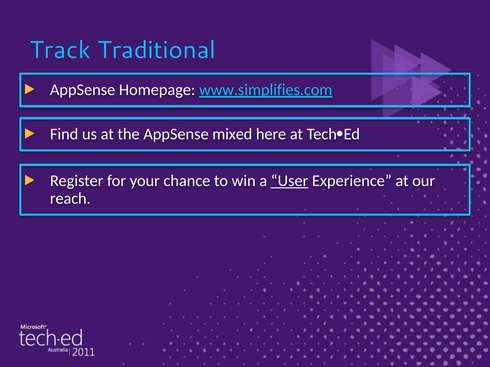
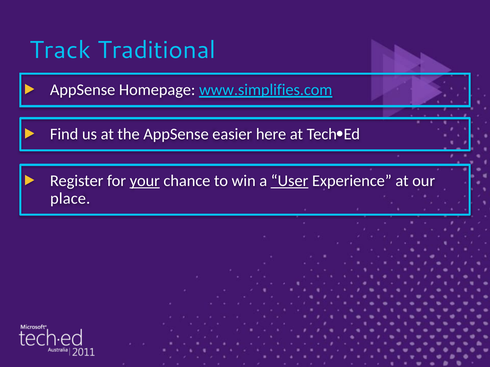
mixed: mixed -> easier
your underline: none -> present
reach: reach -> place
